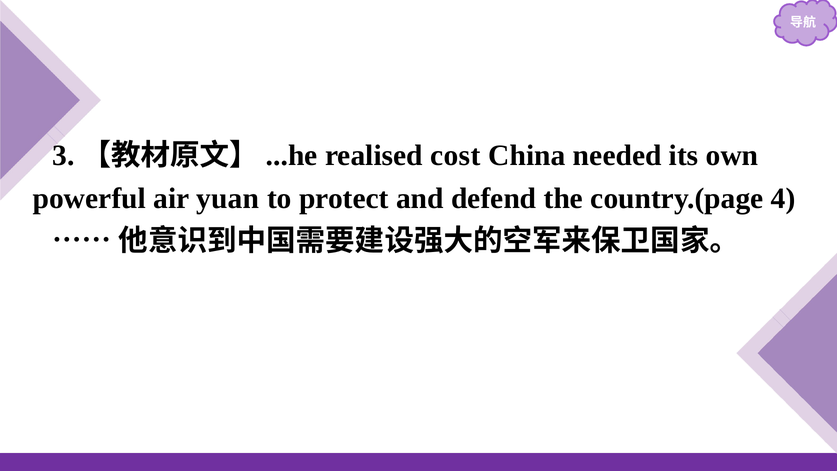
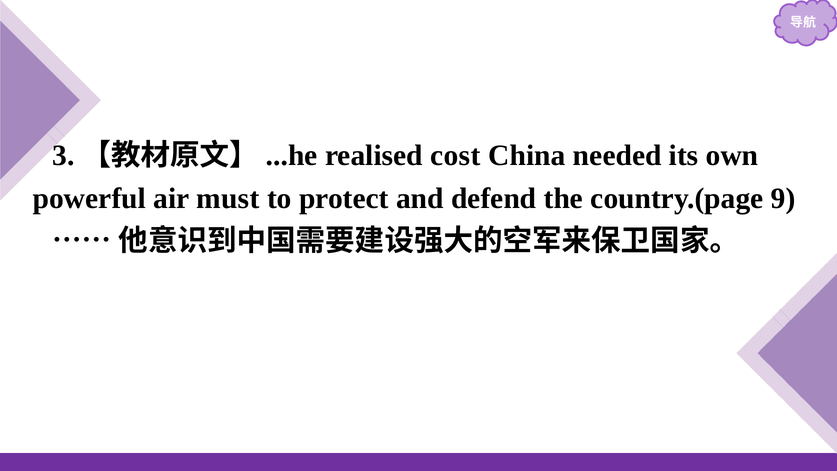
yuan: yuan -> must
4: 4 -> 9
